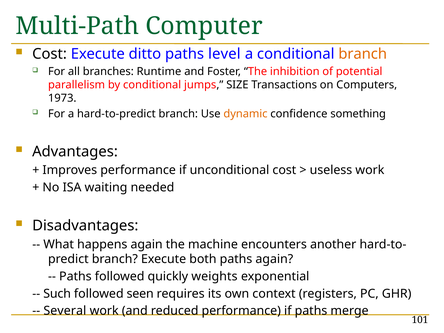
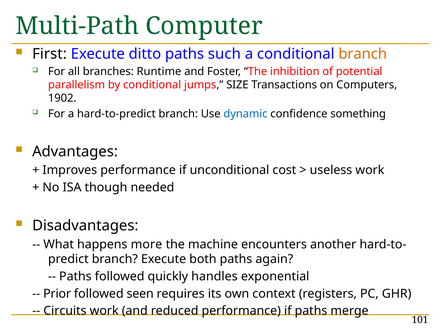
Cost at (50, 54): Cost -> First
level: level -> such
1973: 1973 -> 1902
dynamic colour: orange -> blue
waiting: waiting -> though
happens again: again -> more
weights: weights -> handles
Such: Such -> Prior
Several: Several -> Circuits
